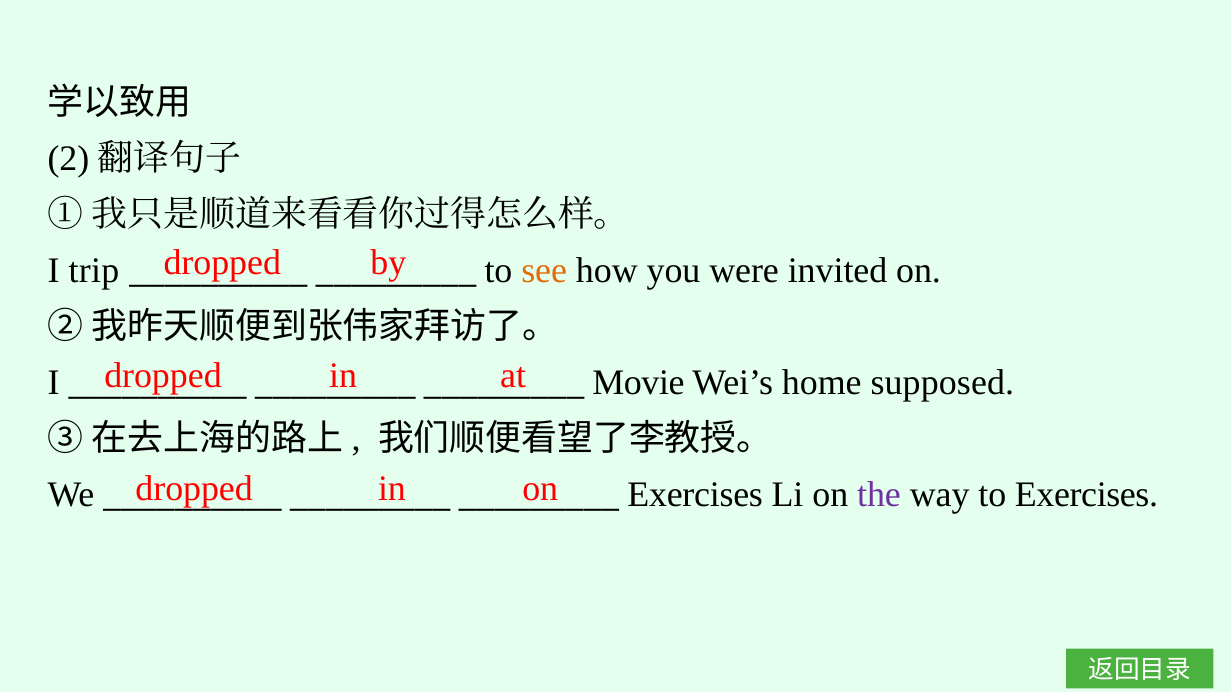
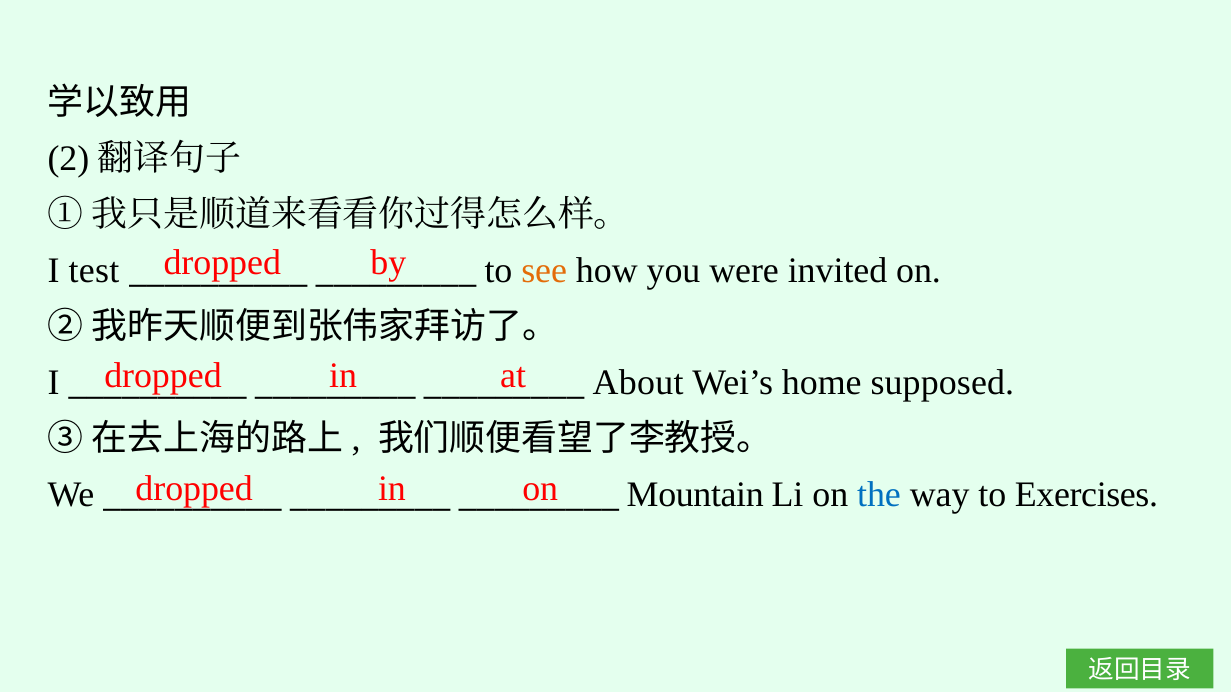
trip: trip -> test
Movie: Movie -> About
Exercises at (695, 495): Exercises -> Mountain
the colour: purple -> blue
